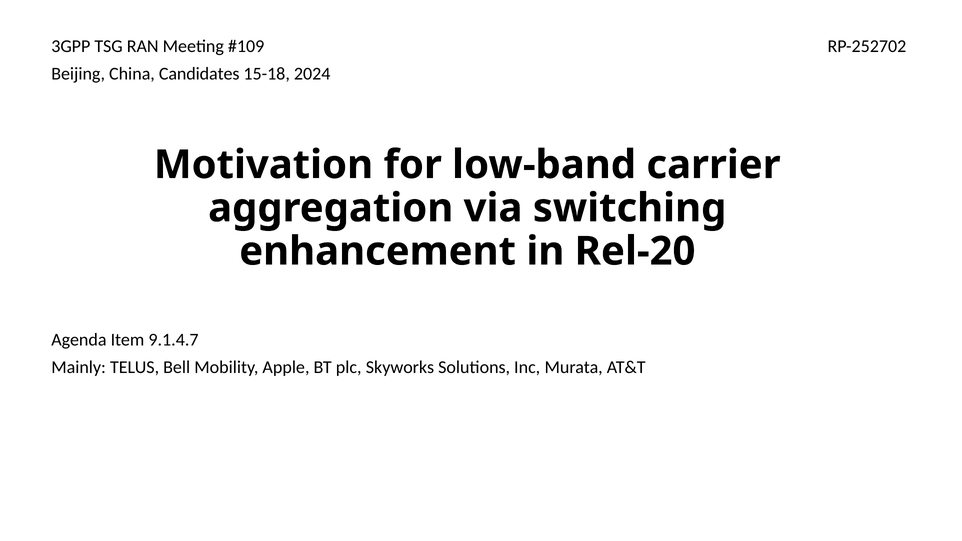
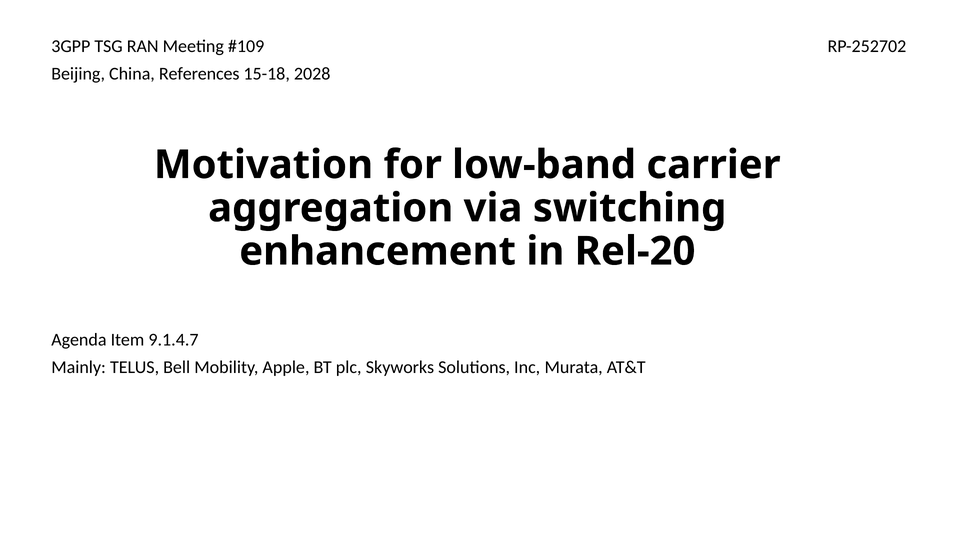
Candidates: Candidates -> References
2024: 2024 -> 2028
